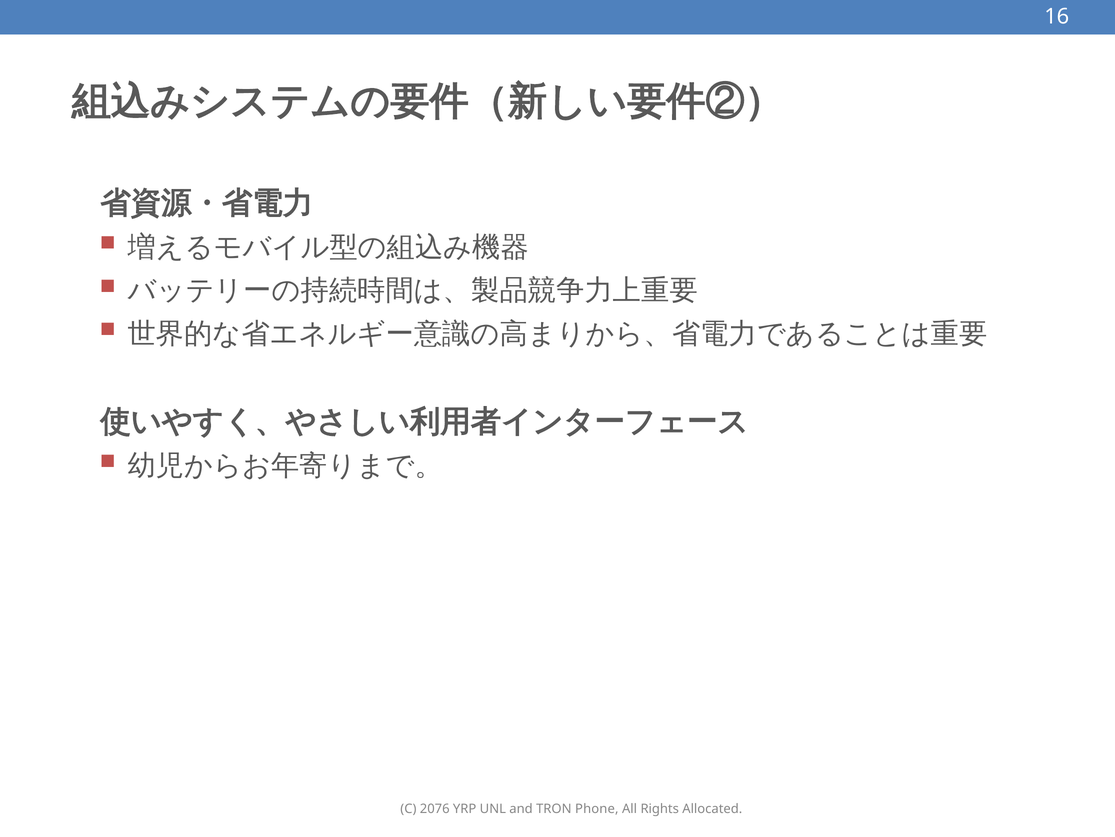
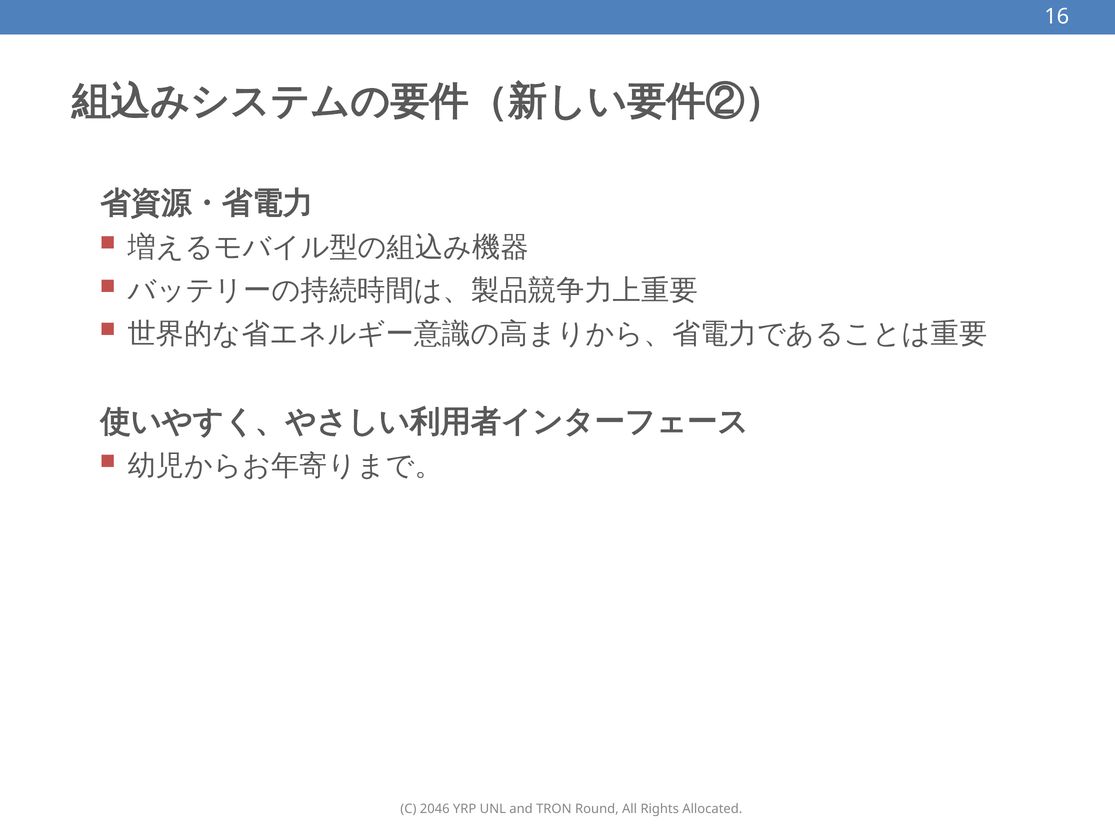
2076: 2076 -> 2046
Phone: Phone -> Round
